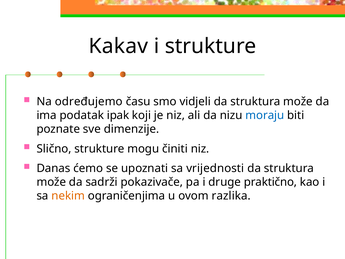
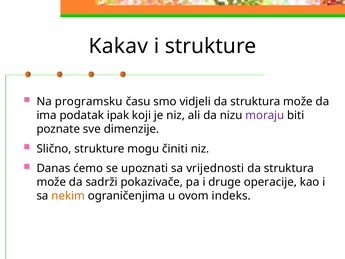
određujemo: određujemo -> programsku
moraju colour: blue -> purple
praktično: praktično -> operacije
razlika: razlika -> indeks
